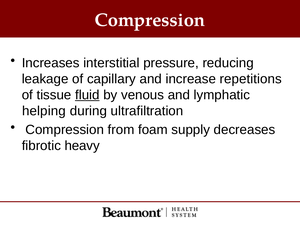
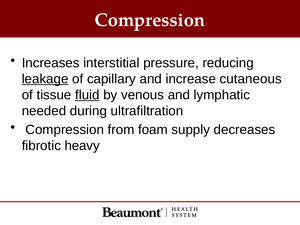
leakage underline: none -> present
repetitions: repetitions -> cutaneous
helping: helping -> needed
